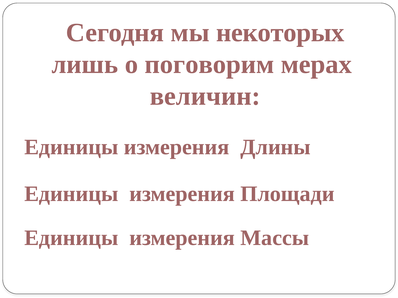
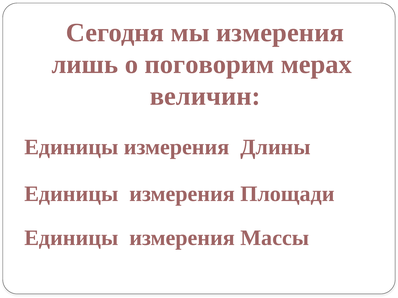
мы некоторых: некоторых -> измерения
